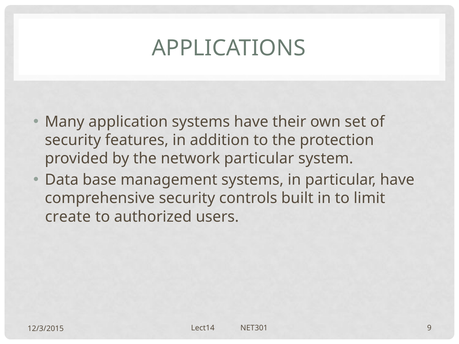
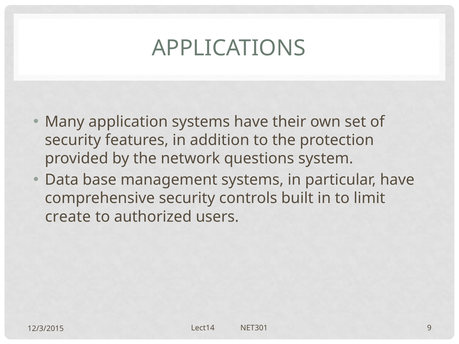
network particular: particular -> questions
